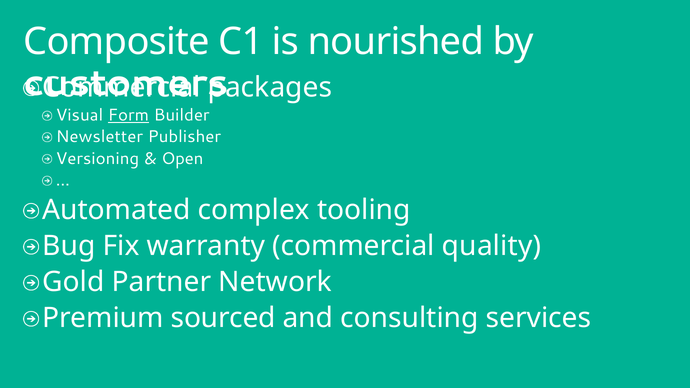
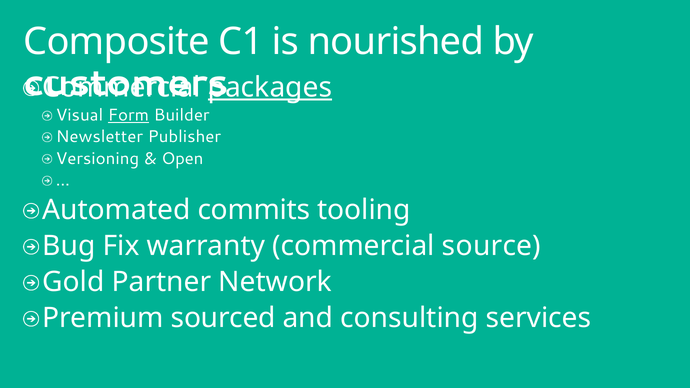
packages underline: none -> present
complex: complex -> commits
quality: quality -> source
